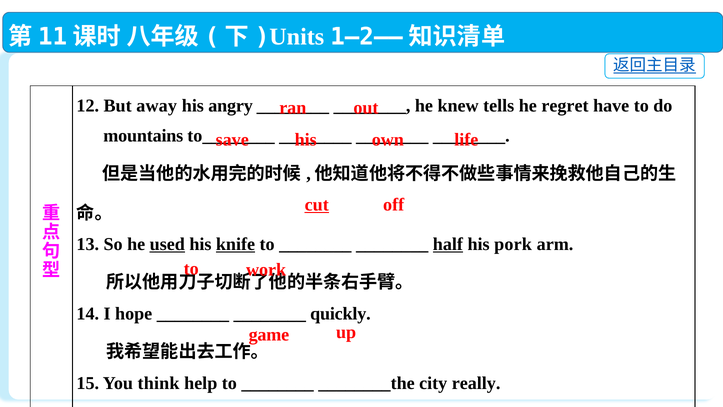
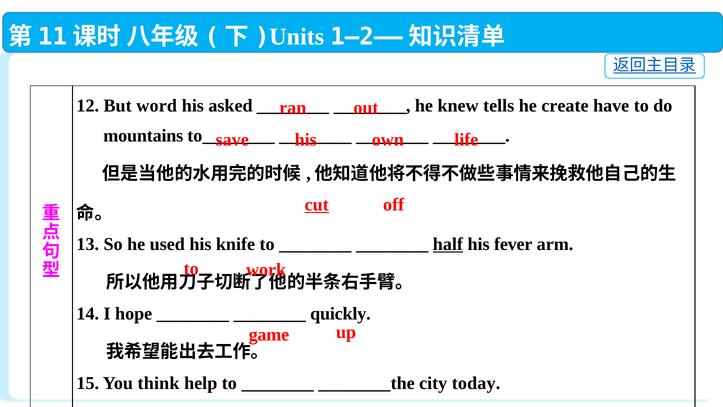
away: away -> word
angry: angry -> asked
regret: regret -> create
used underline: present -> none
knife underline: present -> none
pork: pork -> fever
really: really -> today
